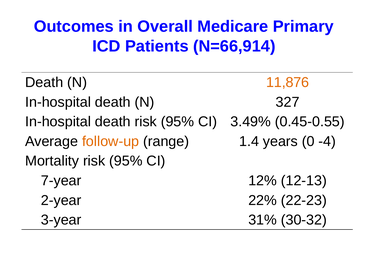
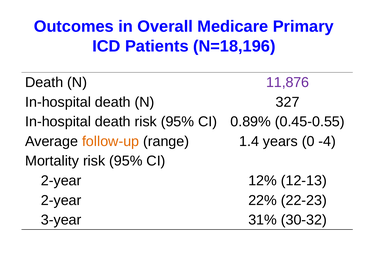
N=66,914: N=66,914 -> N=18,196
11,876 colour: orange -> purple
3.49%: 3.49% -> 0.89%
7-year at (61, 181): 7-year -> 2-year
